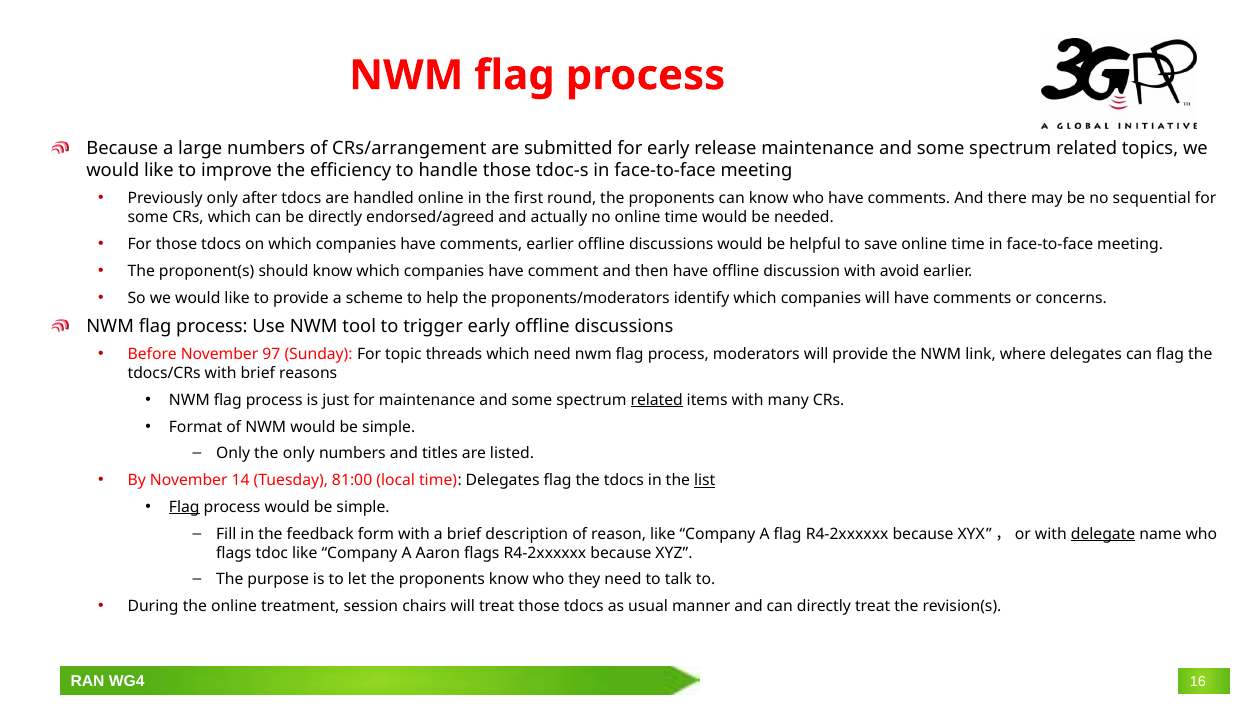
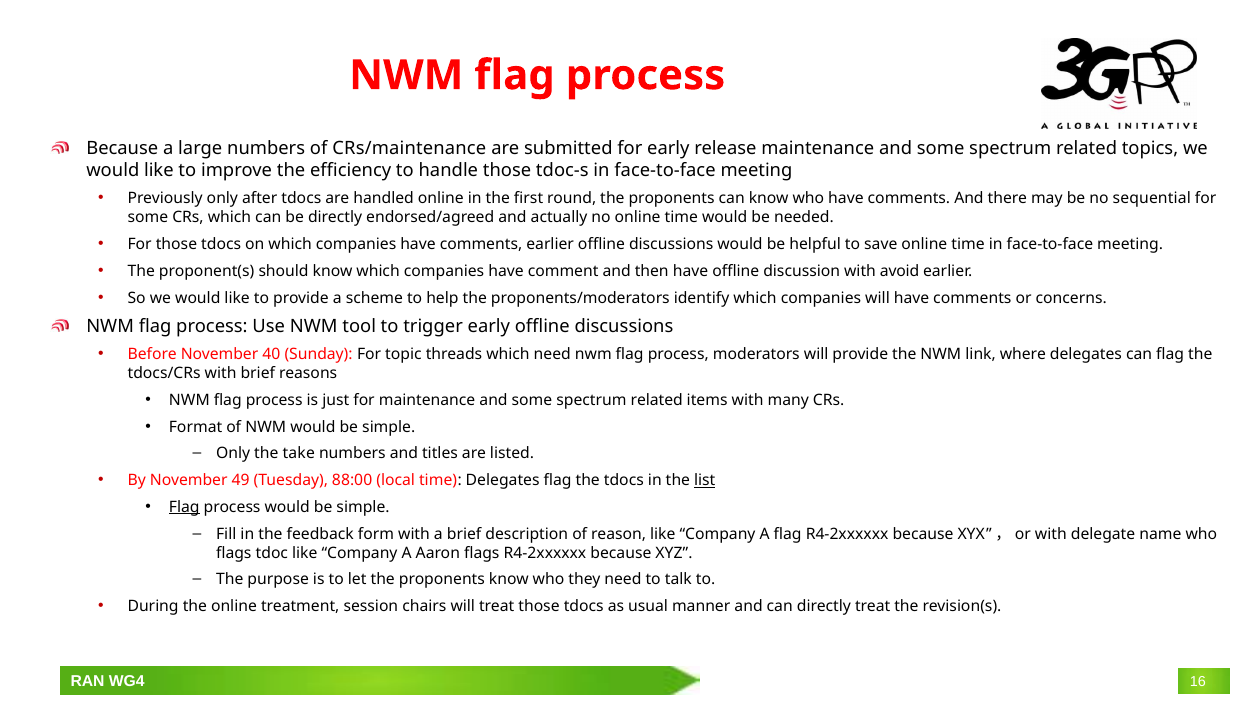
CRs/arrangement: CRs/arrangement -> CRs/maintenance
97: 97 -> 40
related at (657, 400) underline: present -> none
the only: only -> take
14: 14 -> 49
81:00: 81:00 -> 88:00
delegate underline: present -> none
